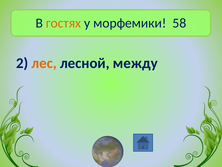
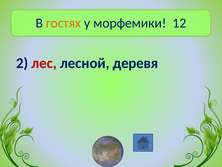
58: 58 -> 12
лес colour: orange -> red
между: между -> деревя
